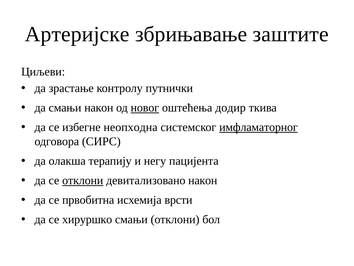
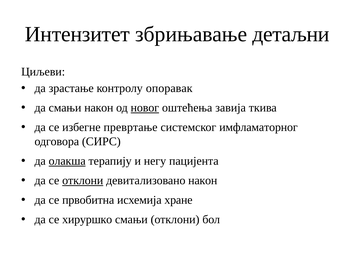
Артеријске: Артеријске -> Интензитет
заштите: заштите -> детаљни
путнички: путнички -> опоравак
додир: додир -> завија
неопходна: неопходна -> превртање
имфламаторног underline: present -> none
олакша underline: none -> present
врсти: врсти -> хране
